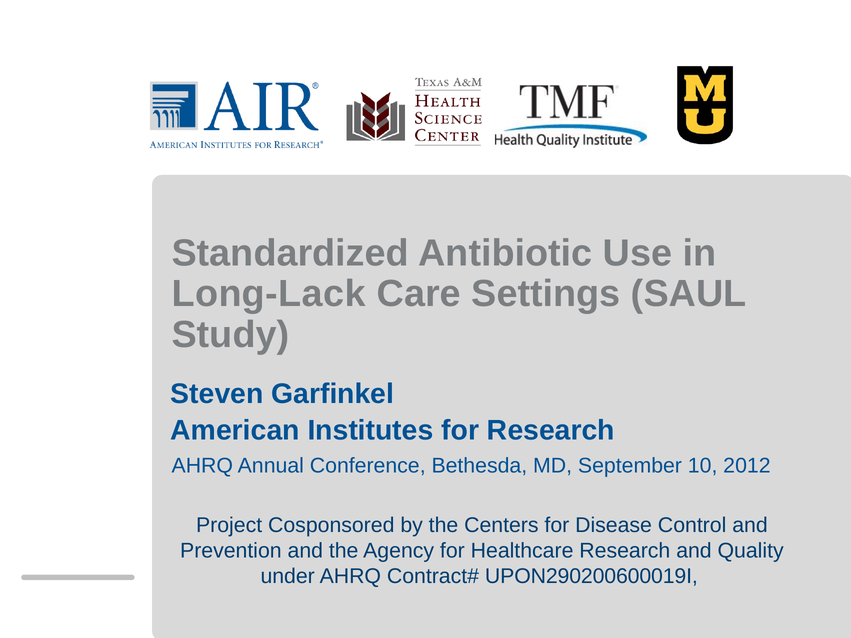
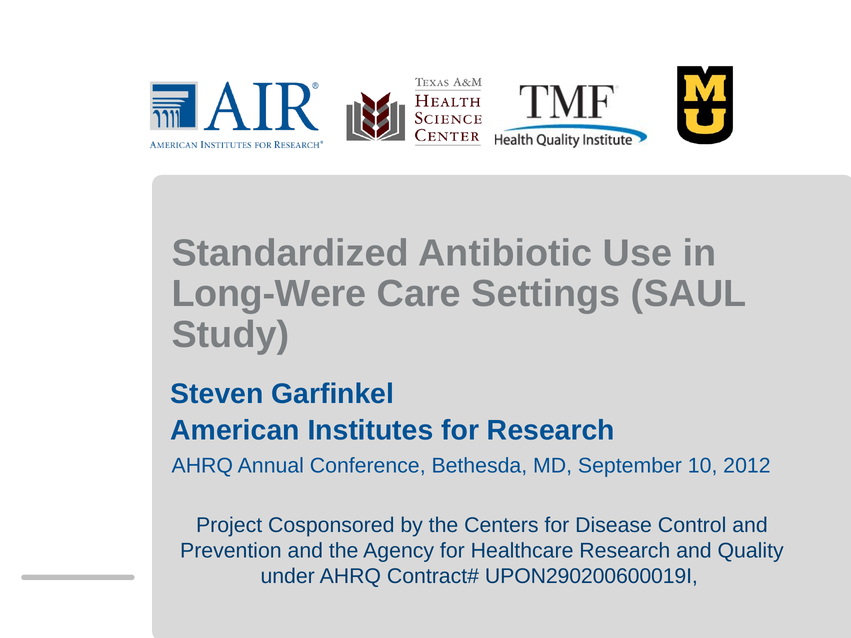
Long-Lack: Long-Lack -> Long-Were
